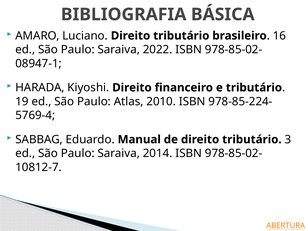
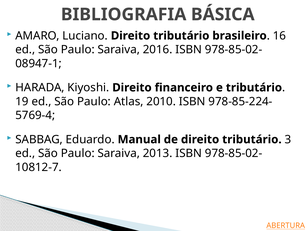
2022: 2022 -> 2016
2014: 2014 -> 2013
